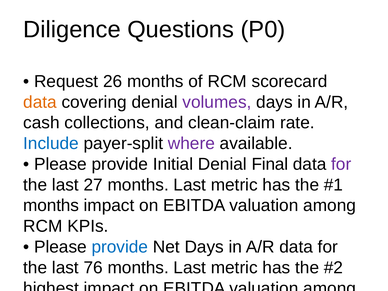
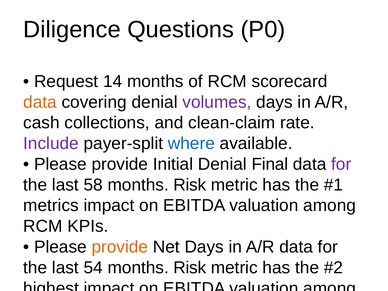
26: 26 -> 14
Include colour: blue -> purple
where colour: purple -> blue
27: 27 -> 58
Last at (190, 185): Last -> Risk
months at (51, 206): months -> metrics
provide at (120, 247) colour: blue -> orange
76: 76 -> 54
Last at (190, 268): Last -> Risk
